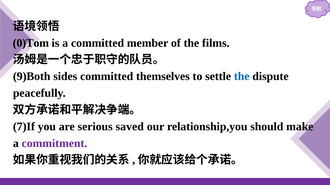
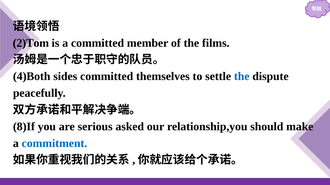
0)Tom: 0)Tom -> 2)Tom
9)Both: 9)Both -> 4)Both
7)If: 7)If -> 8)If
saved: saved -> asked
commitment colour: purple -> blue
